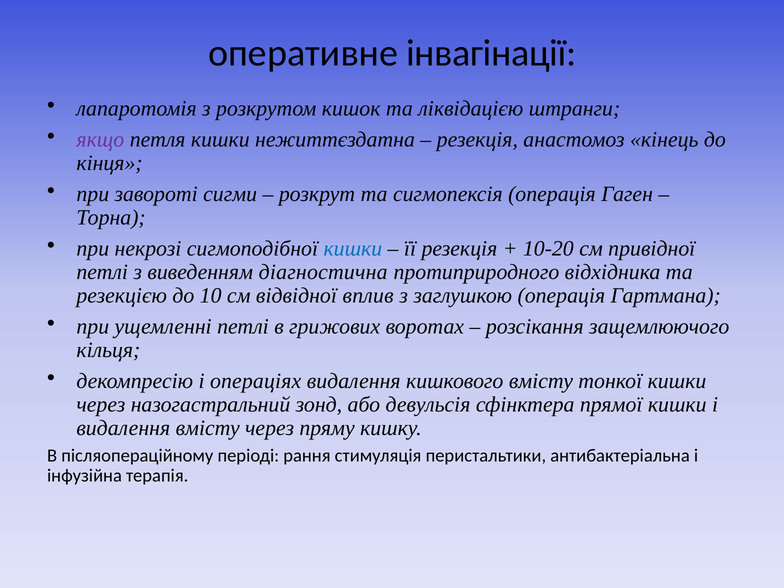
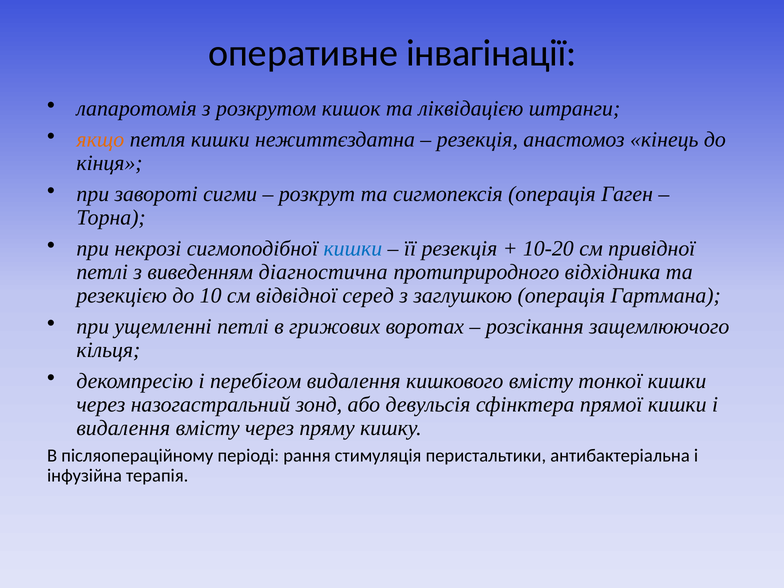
якщо colour: purple -> orange
вплив: вплив -> серед
операціях: операціях -> перебігом
